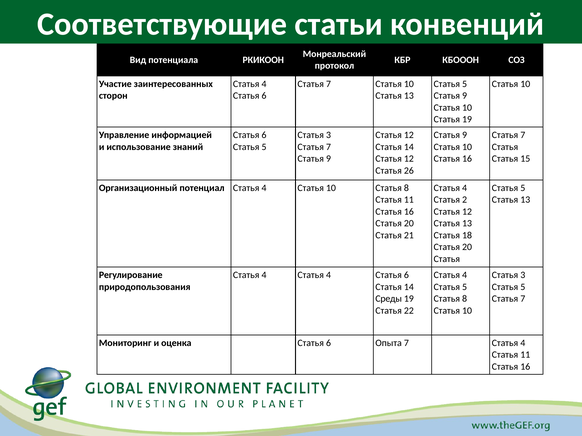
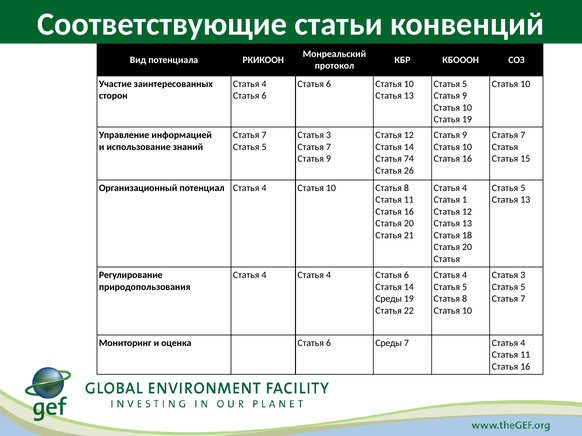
7 at (328, 84): 7 -> 6
6 at (264, 135): 6 -> 7
12 at (409, 159): 12 -> 74
2: 2 -> 1
6 Опыта: Опыта -> Среды
